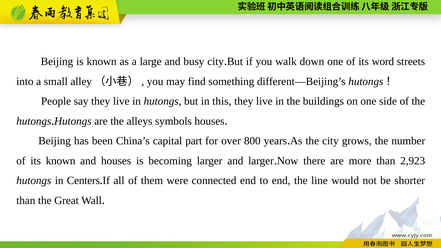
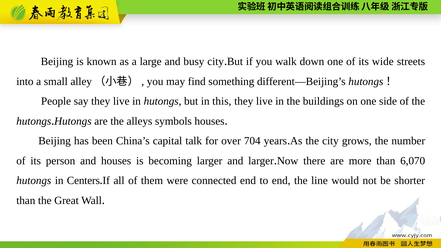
word: word -> wide
part: part -> talk
800: 800 -> 704
its known: known -> person
2,923: 2,923 -> 6,070
